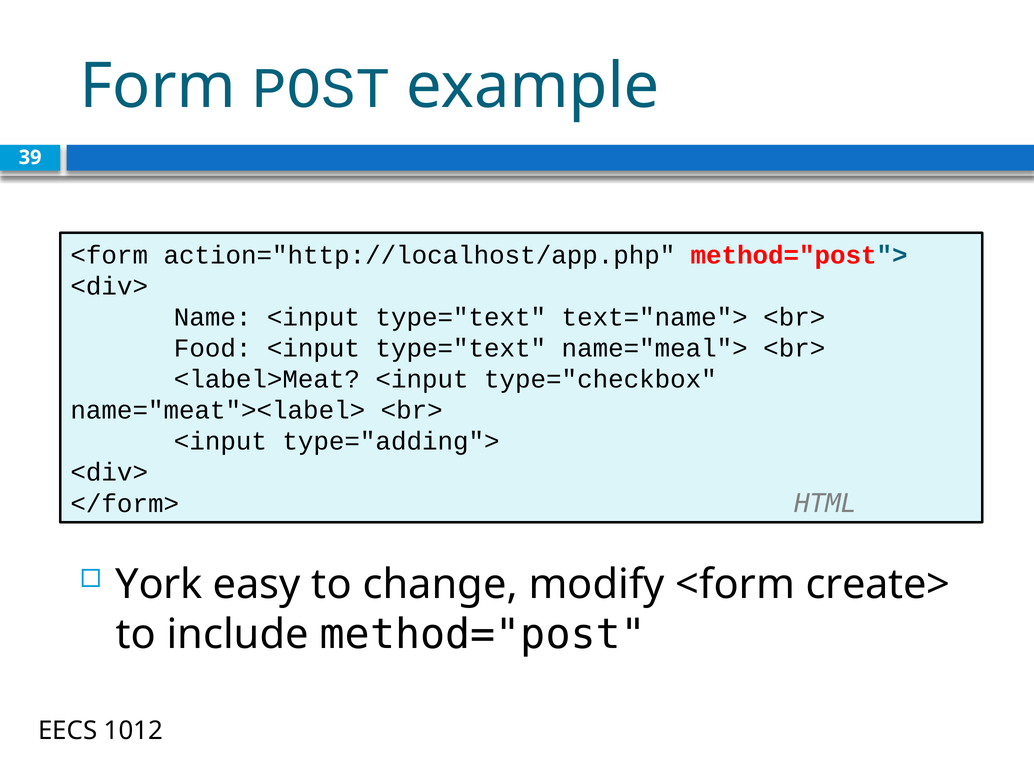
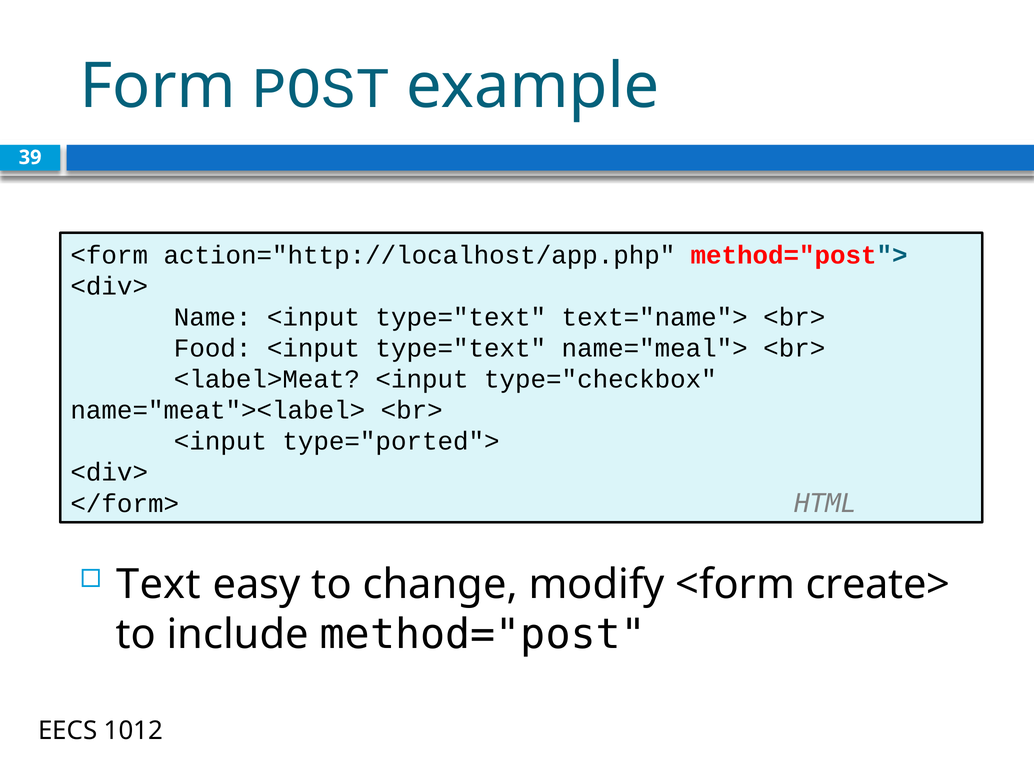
type="adding">: type="adding"> -> type="ported">
York: York -> Text
